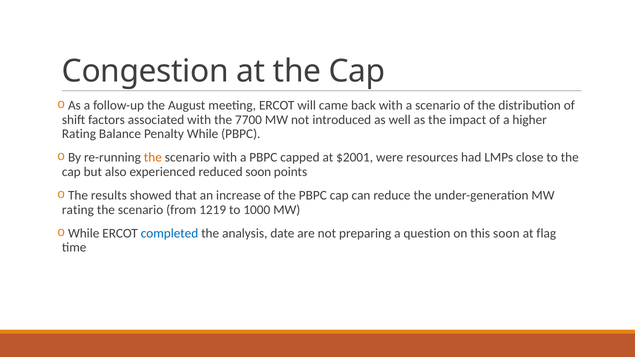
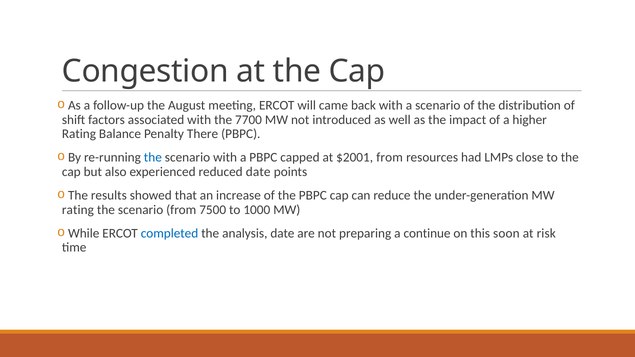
Penalty While: While -> There
the at (153, 158) colour: orange -> blue
$2001 were: were -> from
reduced soon: soon -> date
1219: 1219 -> 7500
question: question -> continue
flag: flag -> risk
